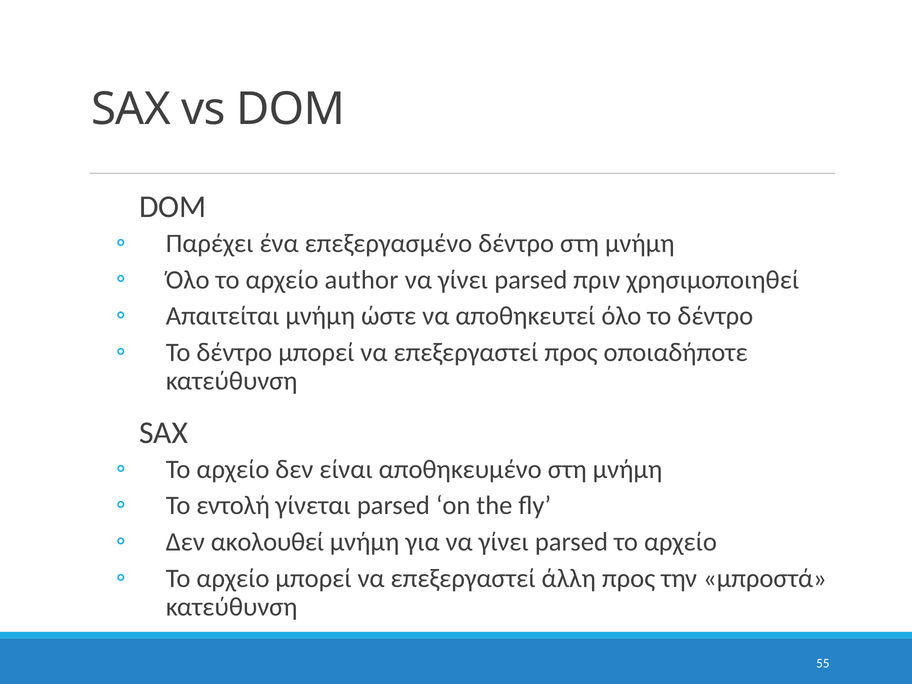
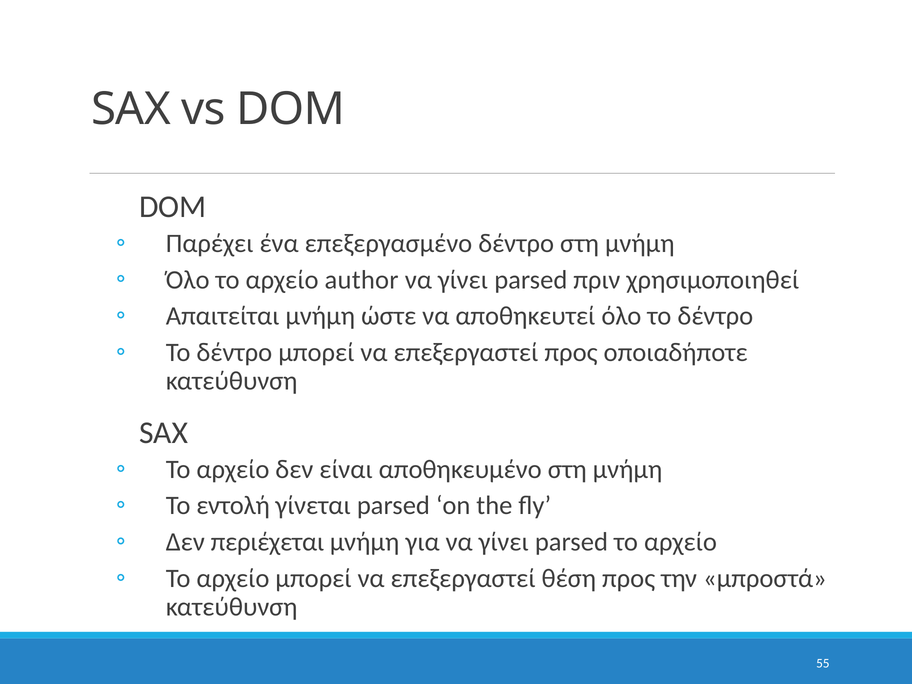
ακολουθεί: ακολουθεί -> περιέχεται
άλλη: άλλη -> θέση
